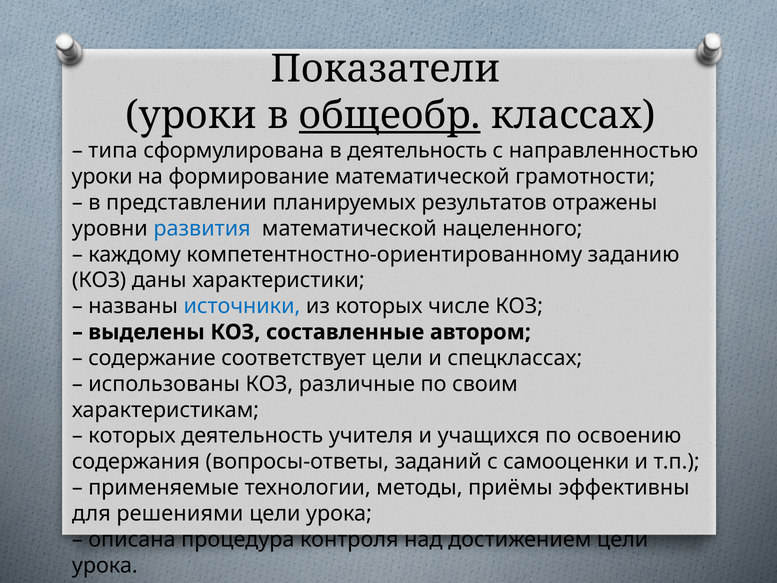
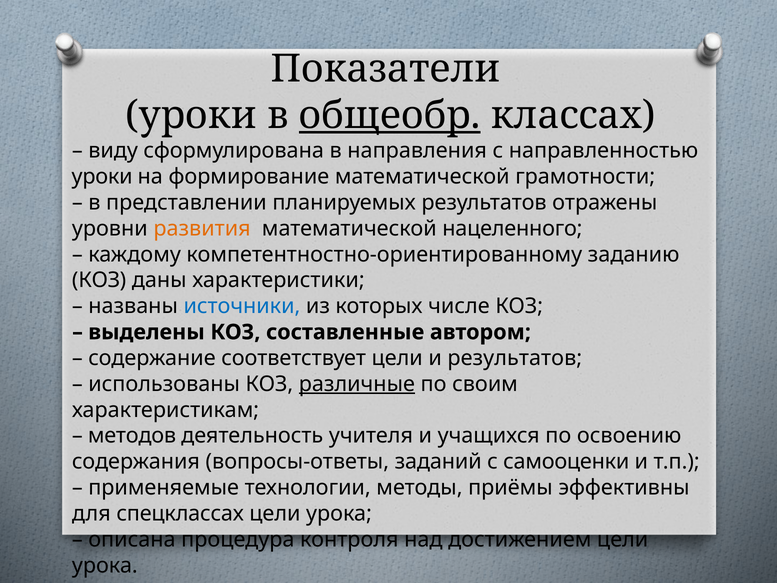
типа: типа -> виду
в деятельность: деятельность -> направления
развития colour: blue -> orange
и спецклассах: спецклассах -> результатов
различные underline: none -> present
которых at (132, 436): которых -> методов
решениями: решениями -> спецклассах
